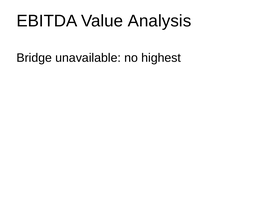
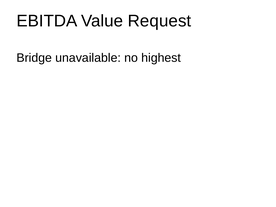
Analysis: Analysis -> Request
